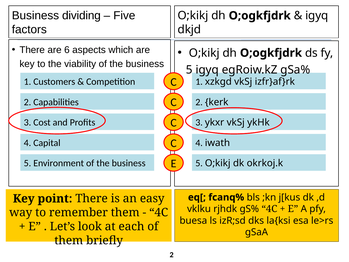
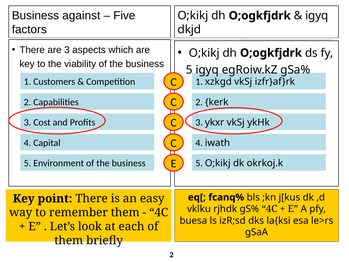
dividing: dividing -> against
are 6: 6 -> 3
